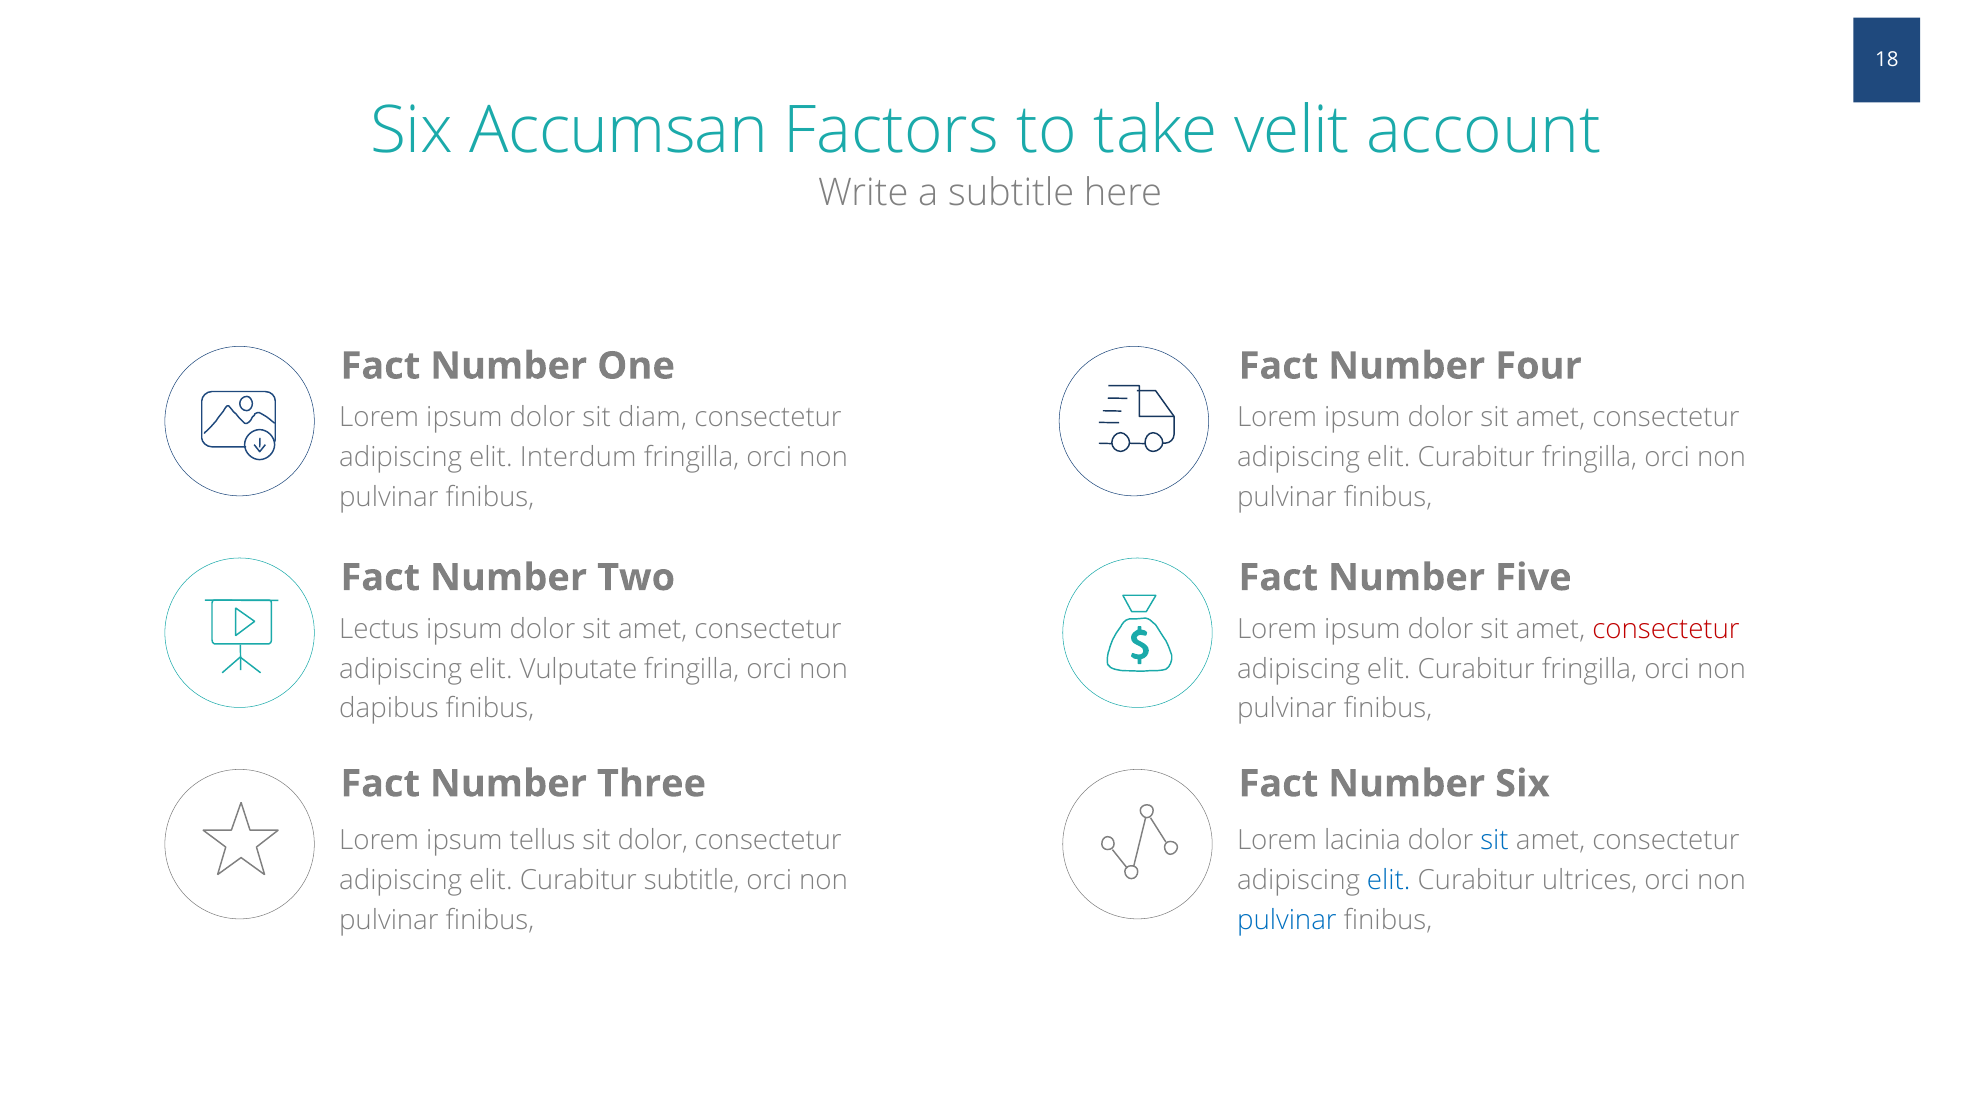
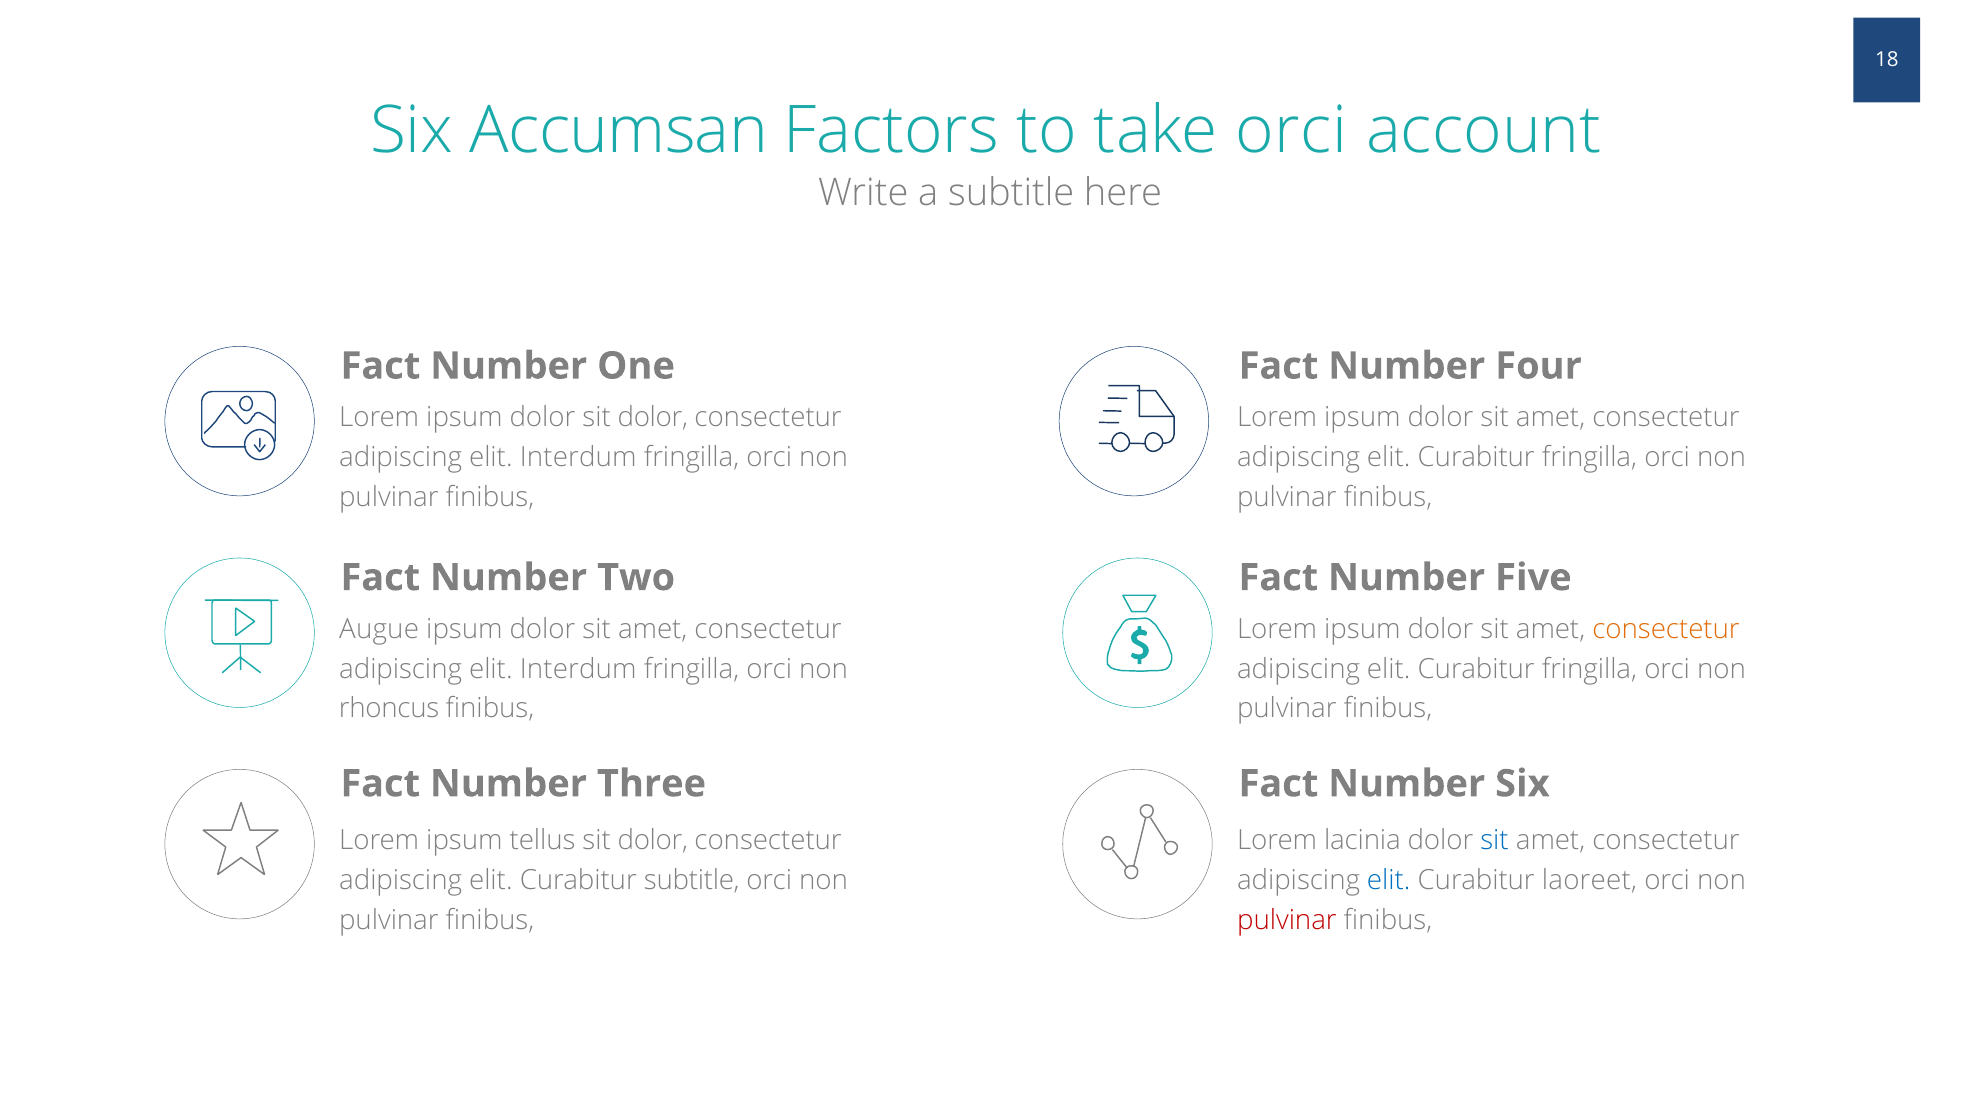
take velit: velit -> orci
dolor sit diam: diam -> dolor
Lectus: Lectus -> Augue
consectetur at (1666, 629) colour: red -> orange
Vulputate at (578, 669): Vulputate -> Interdum
dapibus: dapibus -> rhoncus
ultrices: ultrices -> laoreet
pulvinar at (1287, 920) colour: blue -> red
